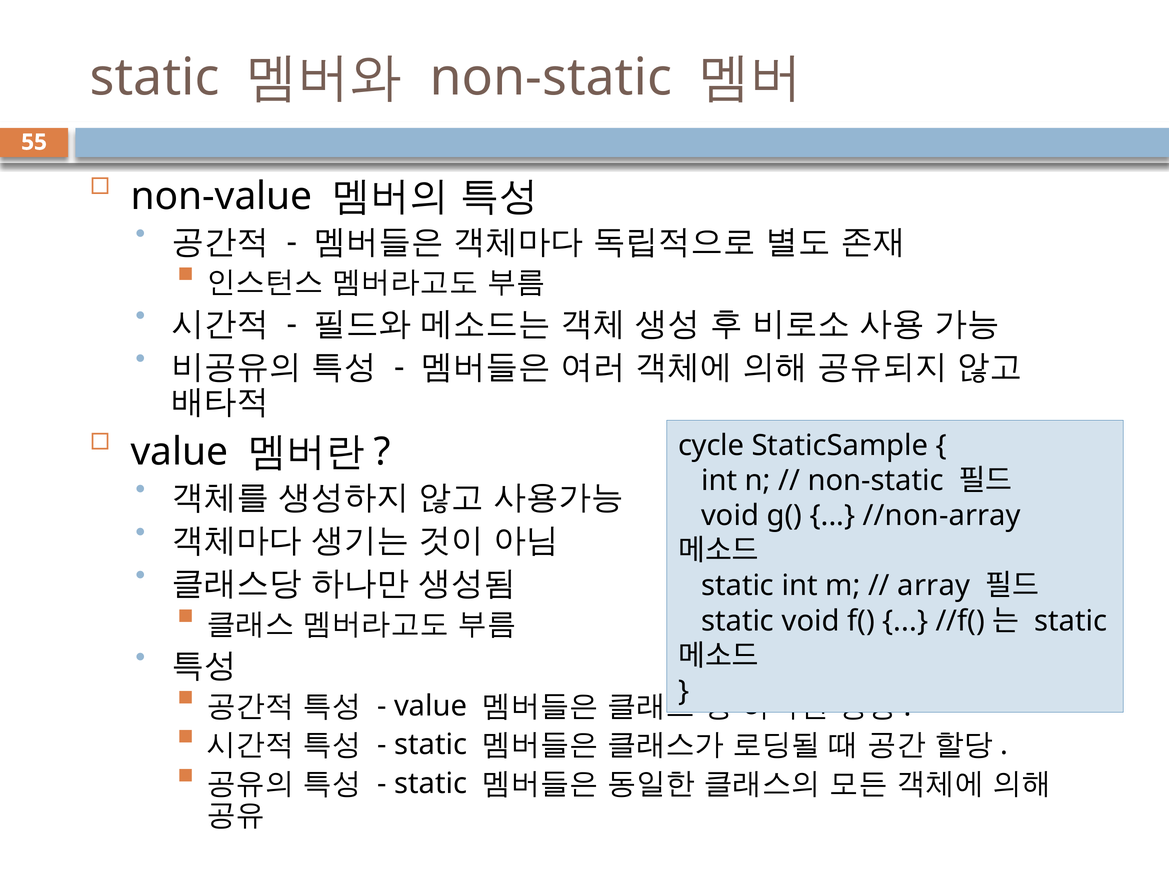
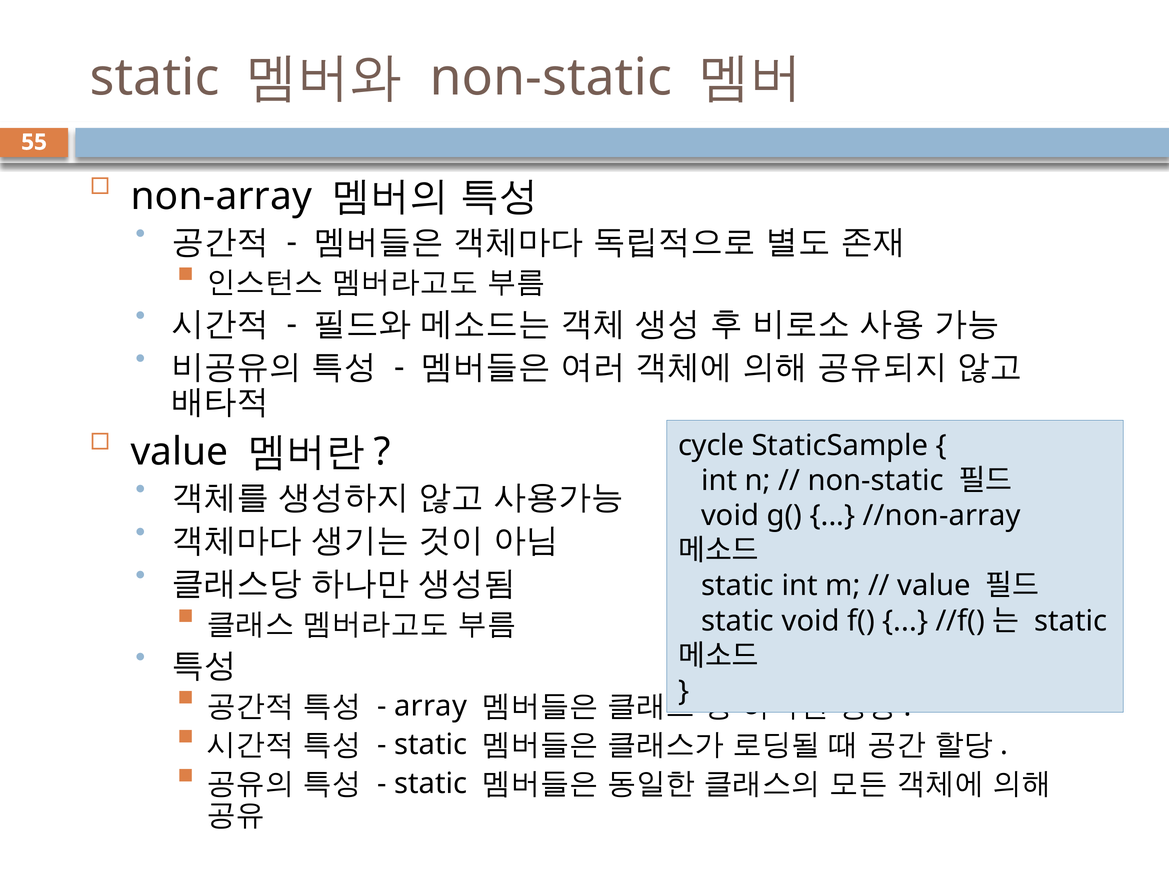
non-value: non-value -> non-array
array at (934, 586): array -> value
value at (431, 706): value -> array
